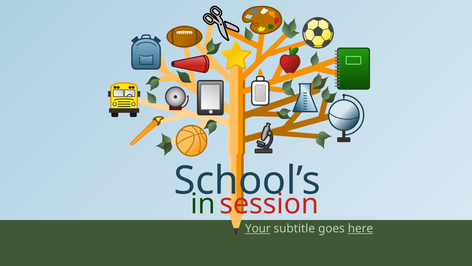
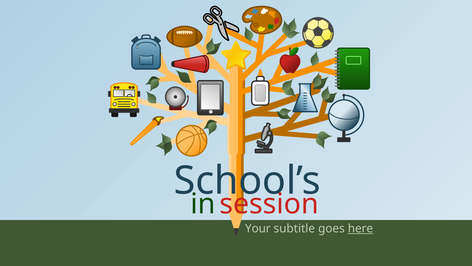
Your underline: present -> none
